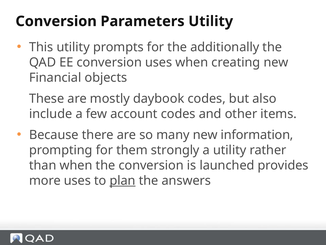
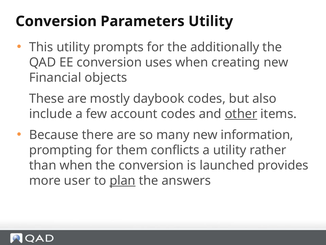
other underline: none -> present
strongly: strongly -> conflicts
more uses: uses -> user
